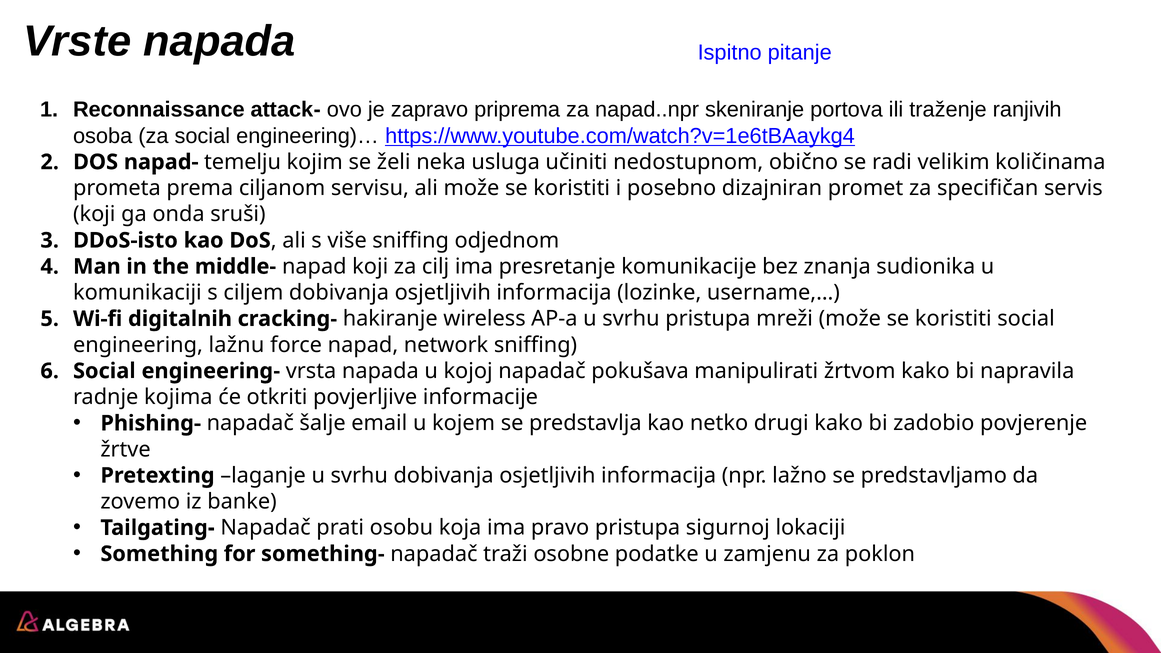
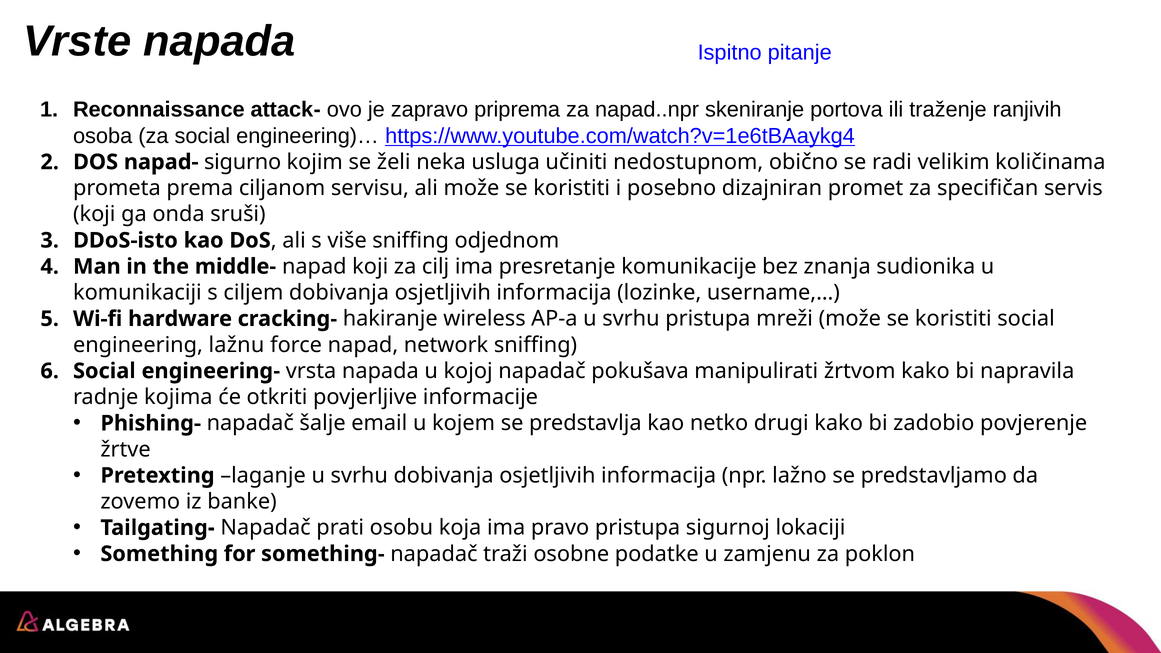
temelju: temelju -> sigurno
digitalnih: digitalnih -> hardware
